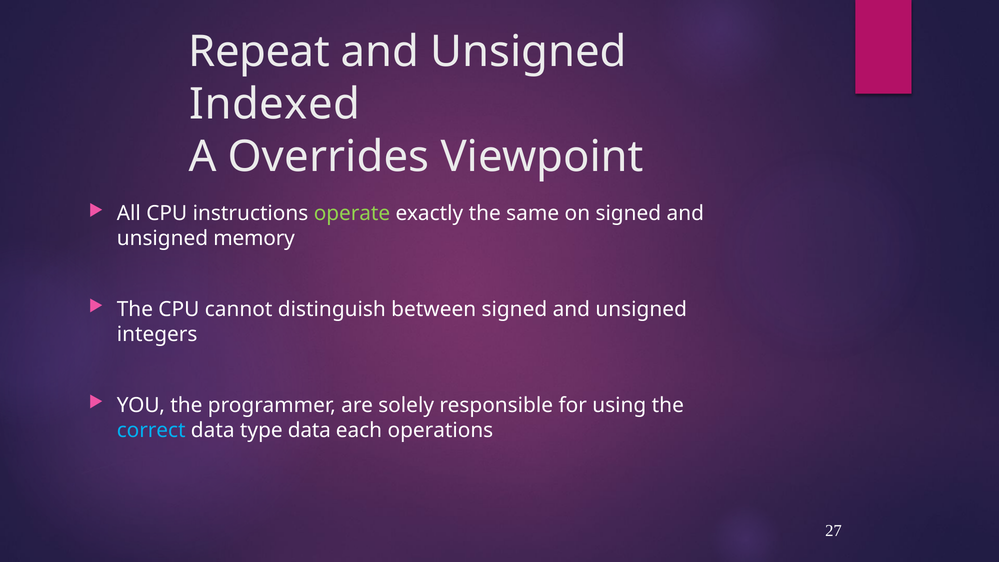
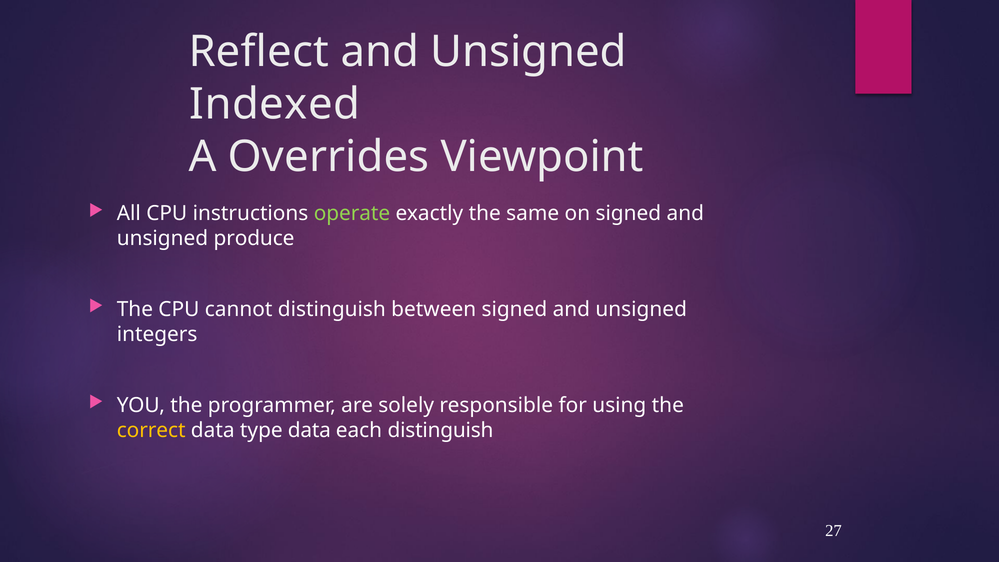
Repeat: Repeat -> Reflect
memory: memory -> produce
correct colour: light blue -> yellow
each operations: operations -> distinguish
